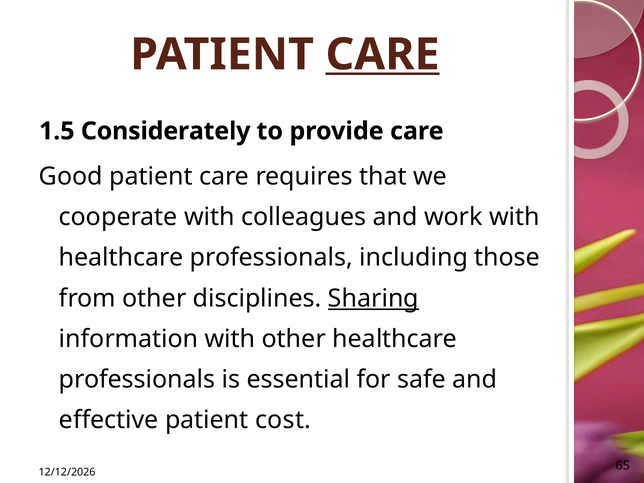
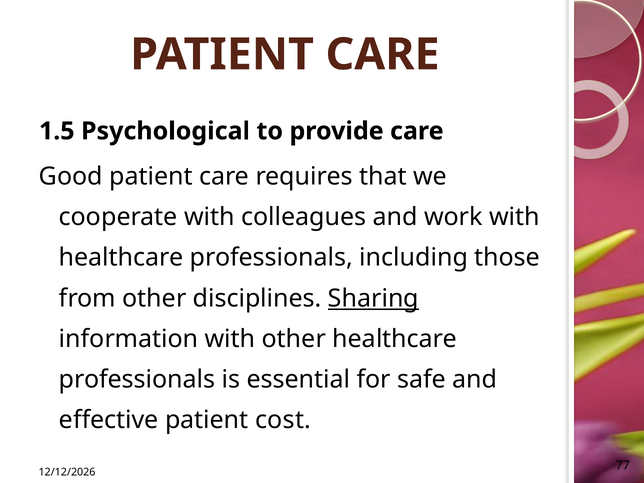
CARE at (383, 55) underline: present -> none
Considerately: Considerately -> Psychological
65: 65 -> 77
